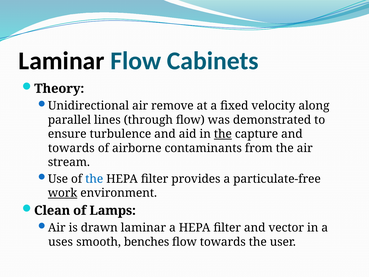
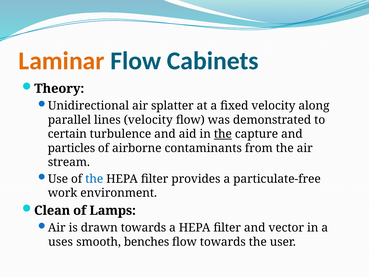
Laminar at (61, 61) colour: black -> orange
remove: remove -> splatter
lines through: through -> velocity
ensure: ensure -> certain
towards at (71, 148): towards -> particles
work underline: present -> none
drawn laminar: laminar -> towards
